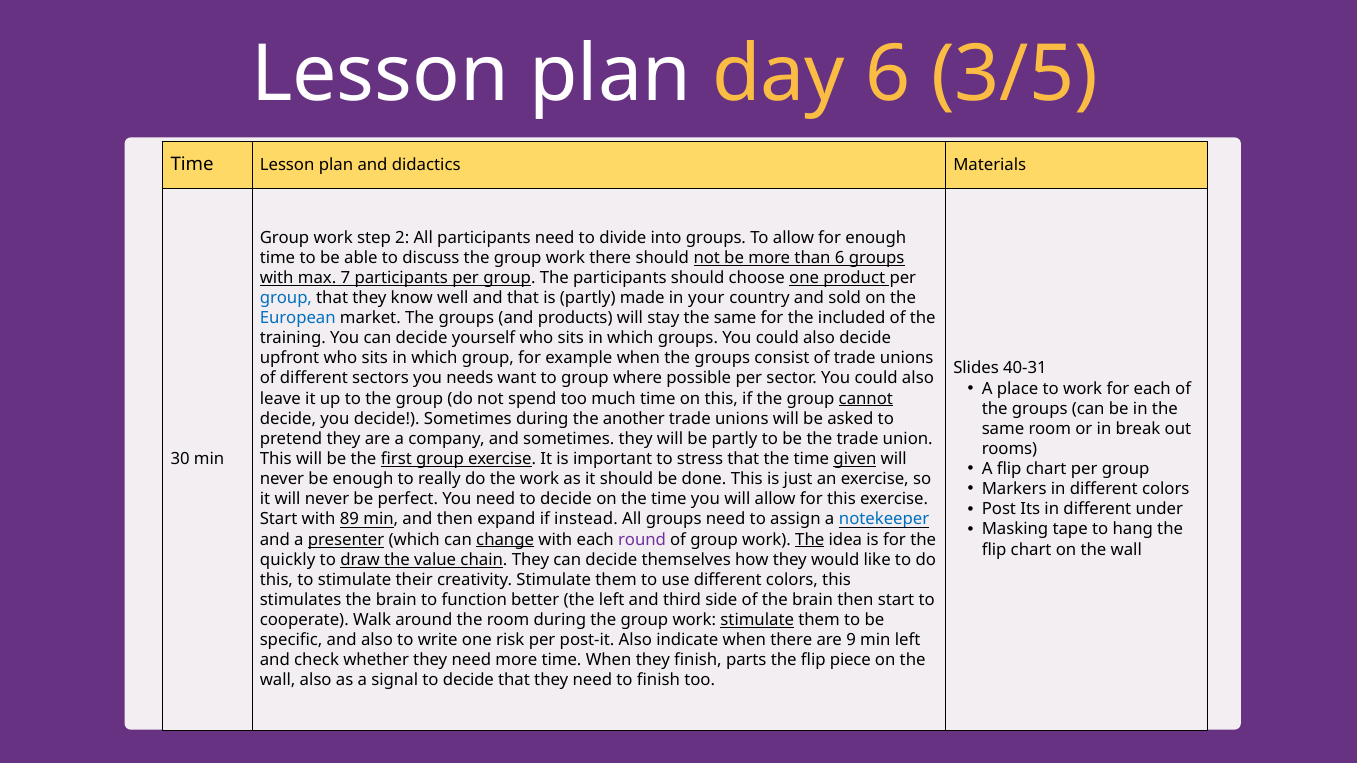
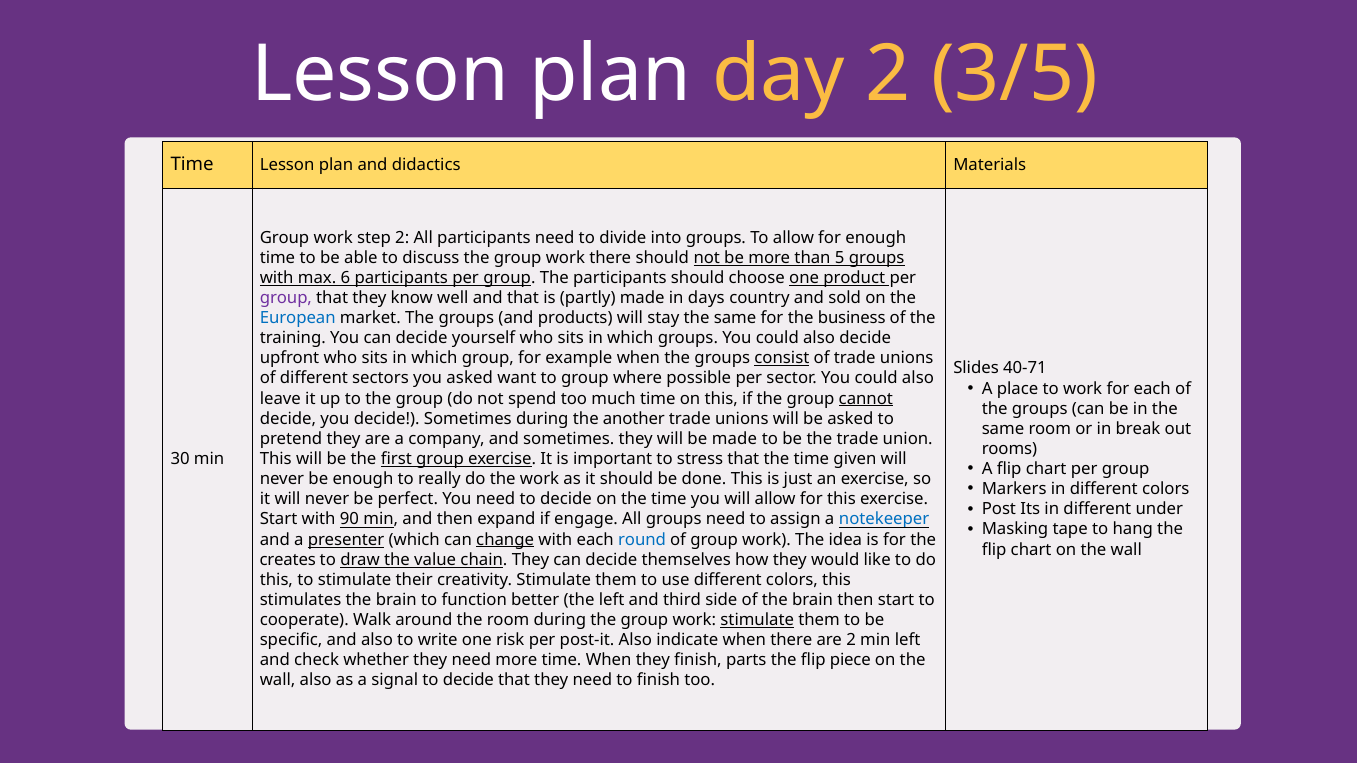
day 6: 6 -> 2
than 6: 6 -> 5
7: 7 -> 6
group at (286, 298) colour: blue -> purple
your: your -> days
included: included -> business
consist underline: none -> present
40-31: 40-31 -> 40-71
you needs: needs -> asked
be partly: partly -> made
given underline: present -> none
89: 89 -> 90
instead: instead -> engage
round colour: purple -> blue
The at (810, 540) underline: present -> none
quickly: quickly -> creates
are 9: 9 -> 2
